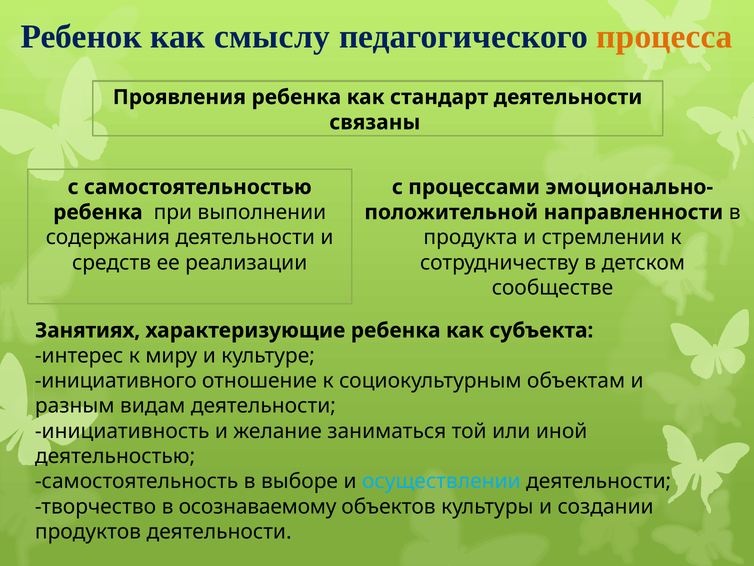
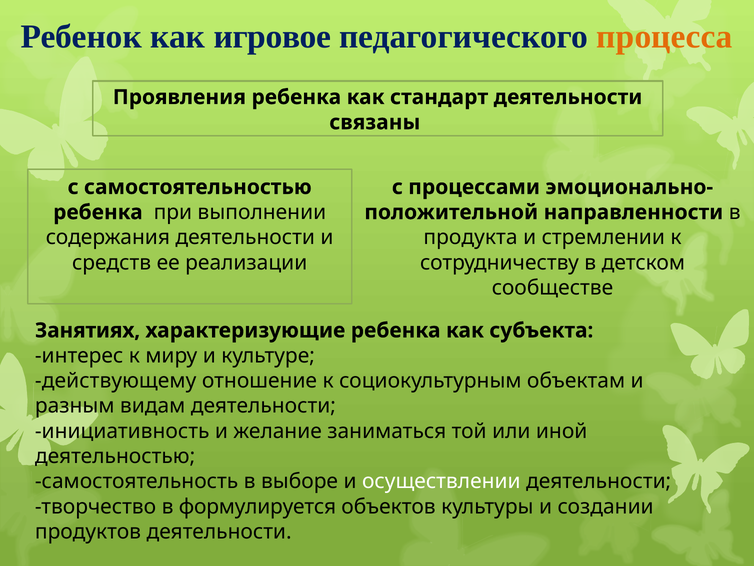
смыслу: смыслу -> игровое
инициативного: инициативного -> действующему
осуществлении colour: light blue -> white
осознаваемому: осознаваемому -> формулируется
